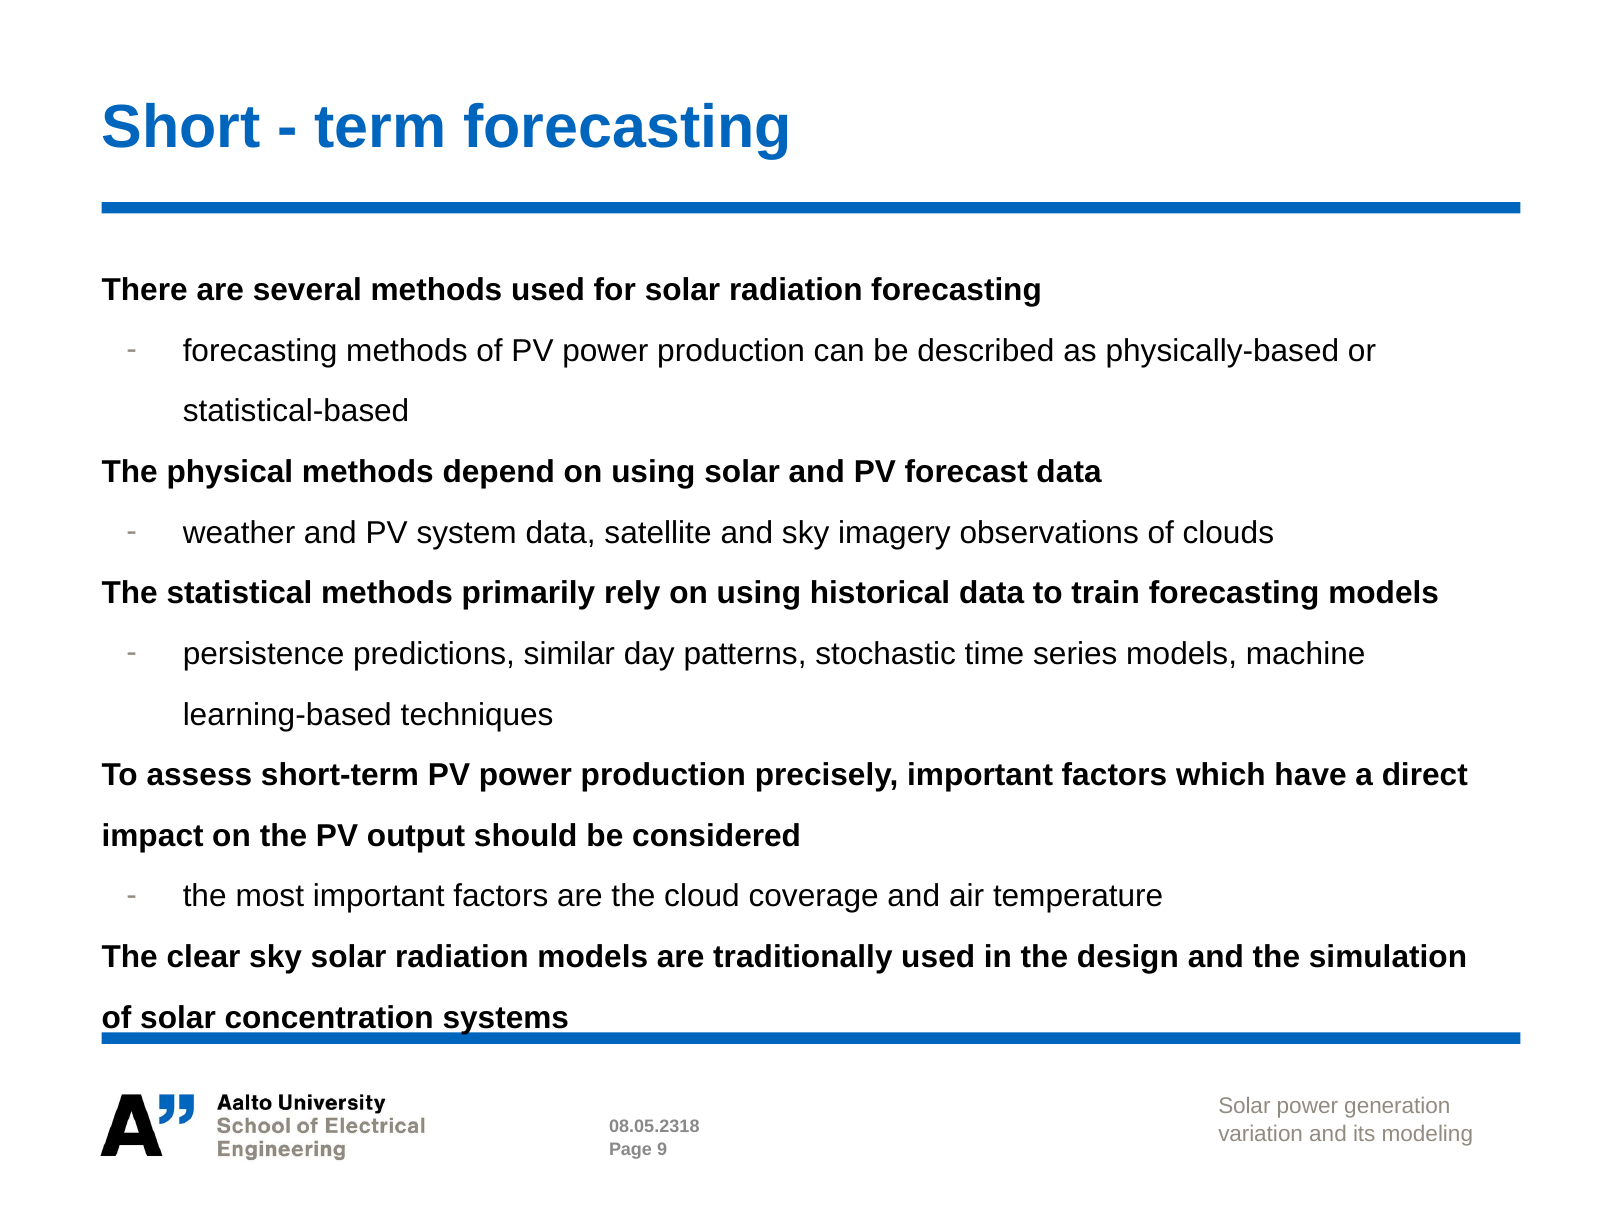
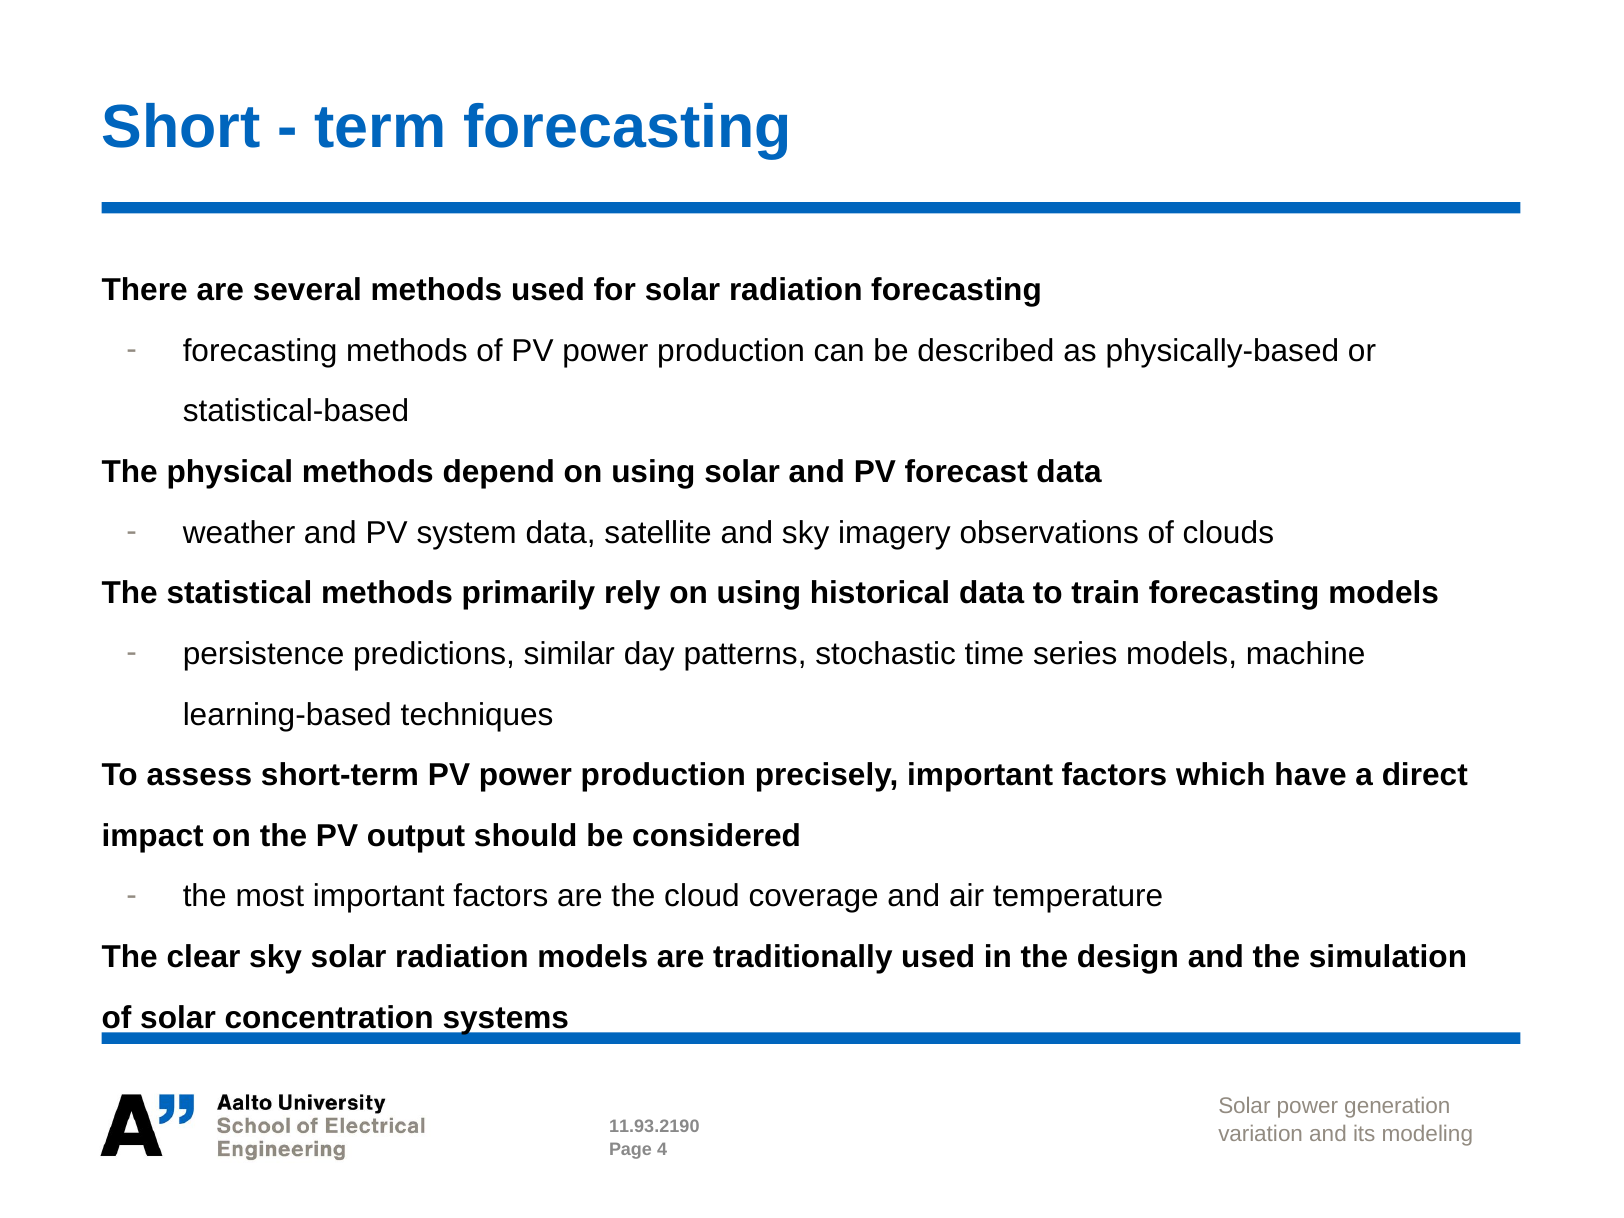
08.05.2318: 08.05.2318 -> 11.93.2190
9: 9 -> 4
